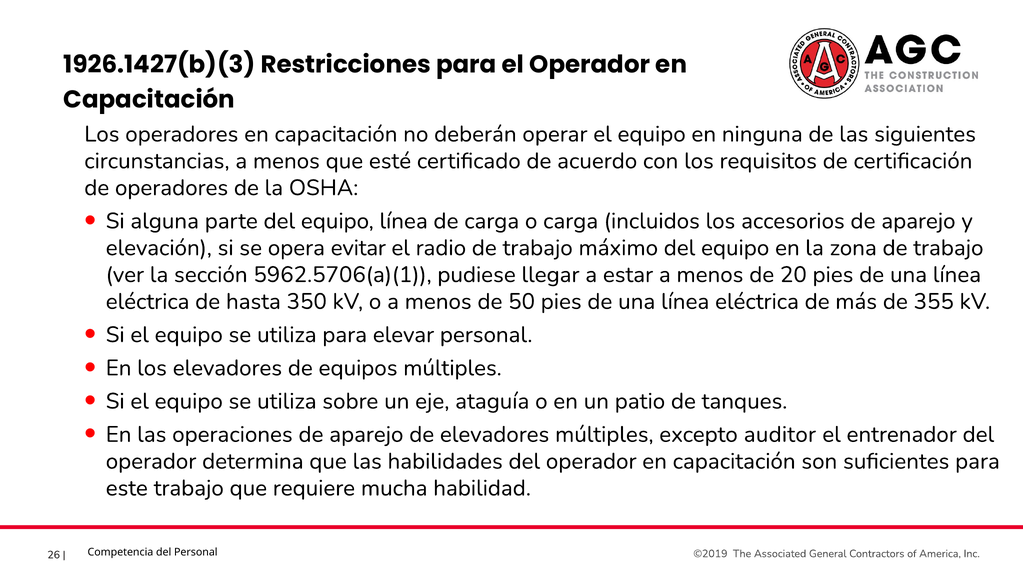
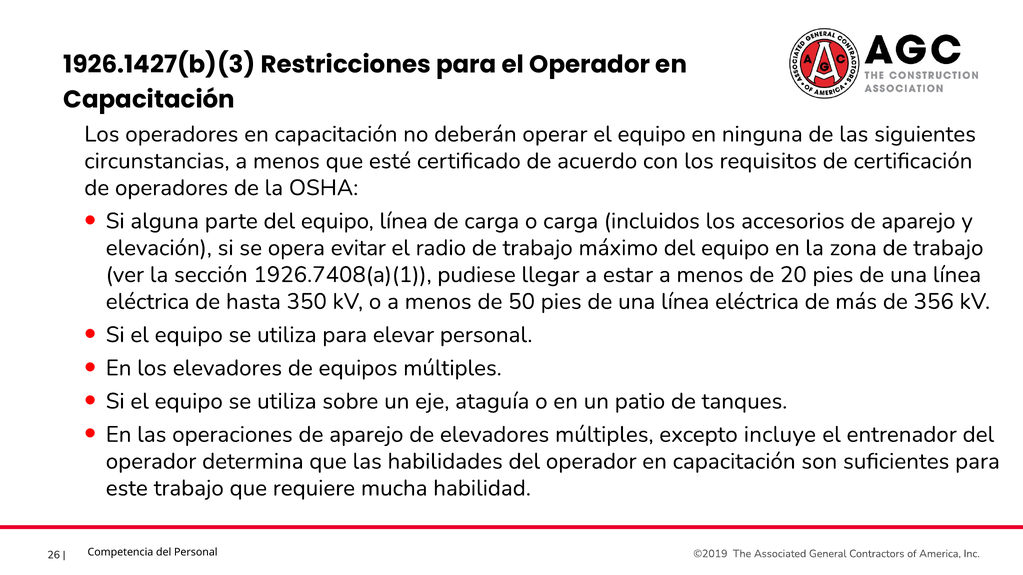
5962.5706(a)(1: 5962.5706(a)(1 -> 1926.7408(a)(1
355: 355 -> 356
auditor: auditor -> incluye
